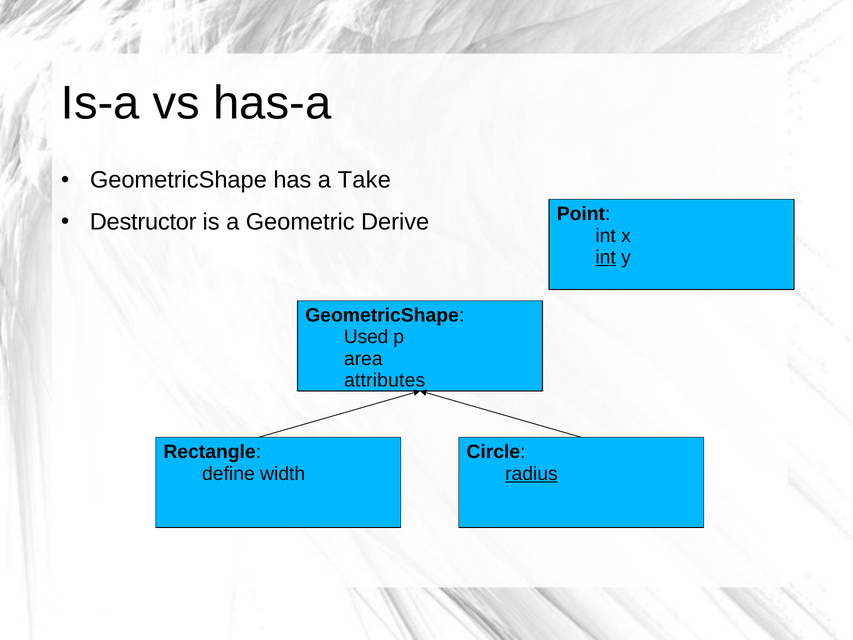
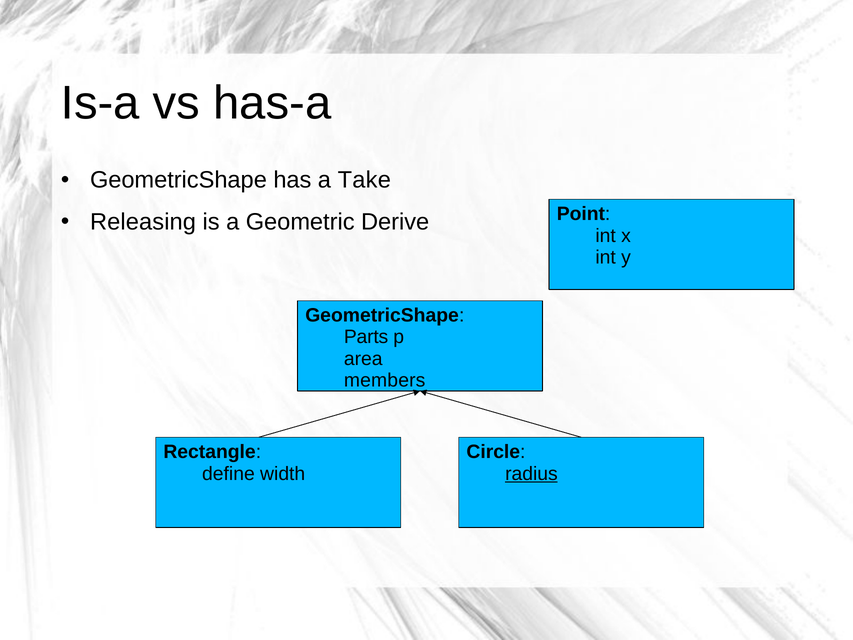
Destructor: Destructor -> Releasing
int at (606, 257) underline: present -> none
Used: Used -> Parts
attributes: attributes -> members
